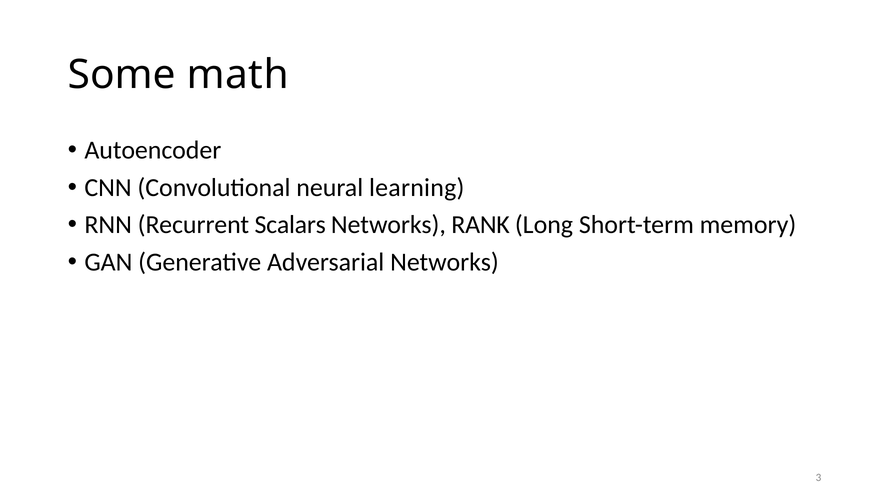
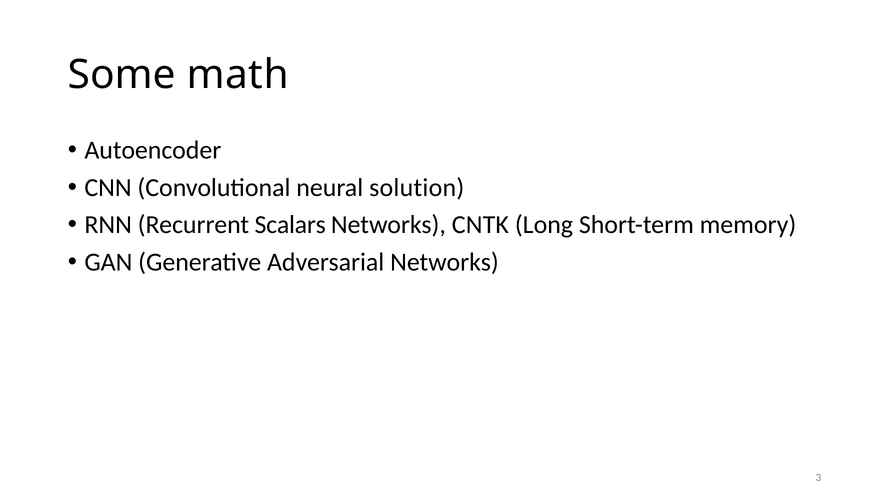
learning: learning -> solution
RANK: RANK -> CNTK
